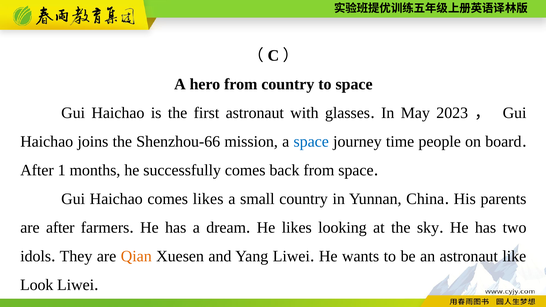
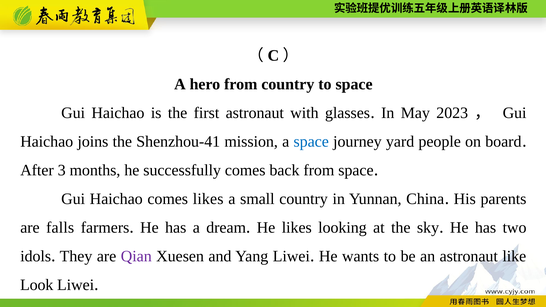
Shenzhou-66: Shenzhou-66 -> Shenzhou-41
time: time -> yard
1: 1 -> 3
are after: after -> falls
Qian colour: orange -> purple
